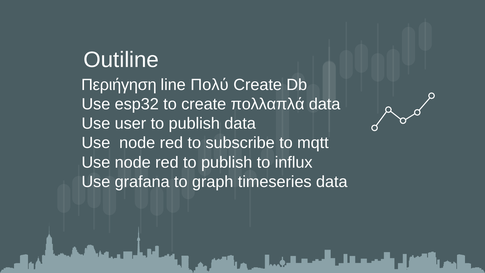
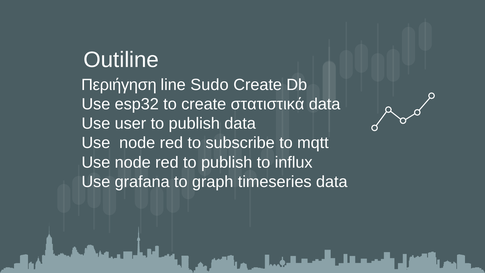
Πολύ: Πολύ -> Sudo
πολλαπλά: πολλαπλά -> στατιστικά
